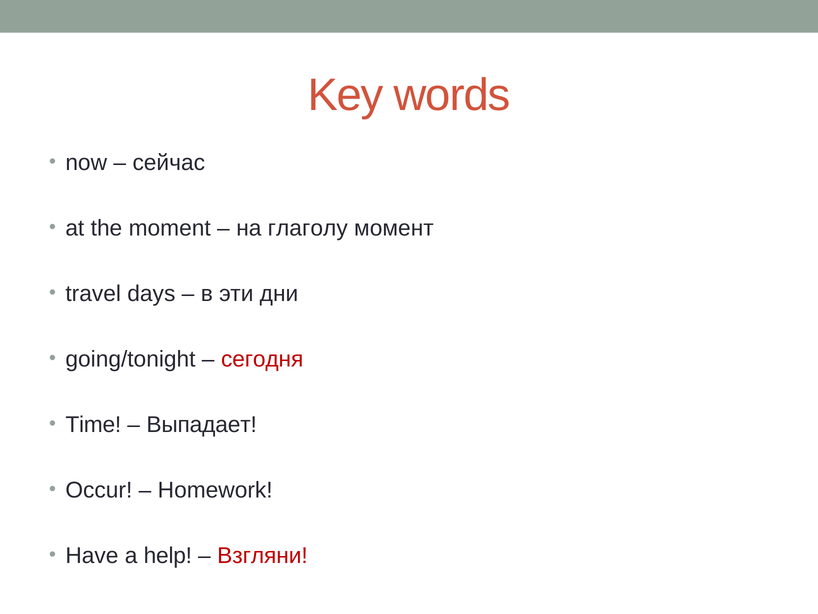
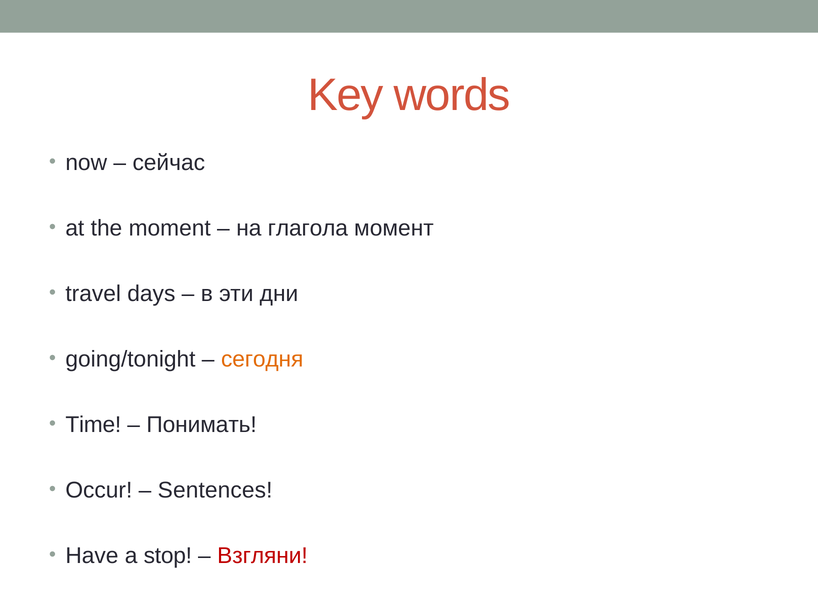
глаголу: глаголу -> глагола
сегодня colour: red -> orange
Выпадает: Выпадает -> Понимать
Homework: Homework -> Sentences
help: help -> stop
